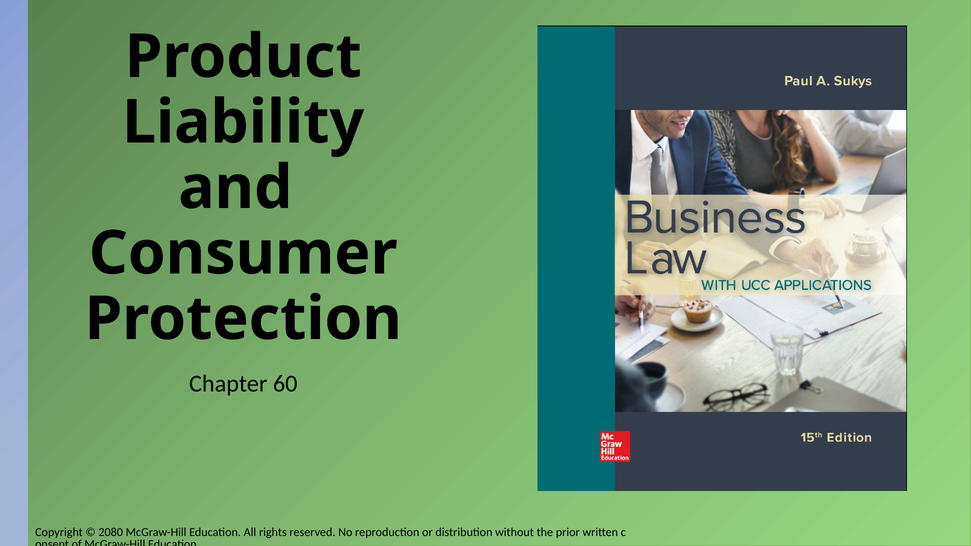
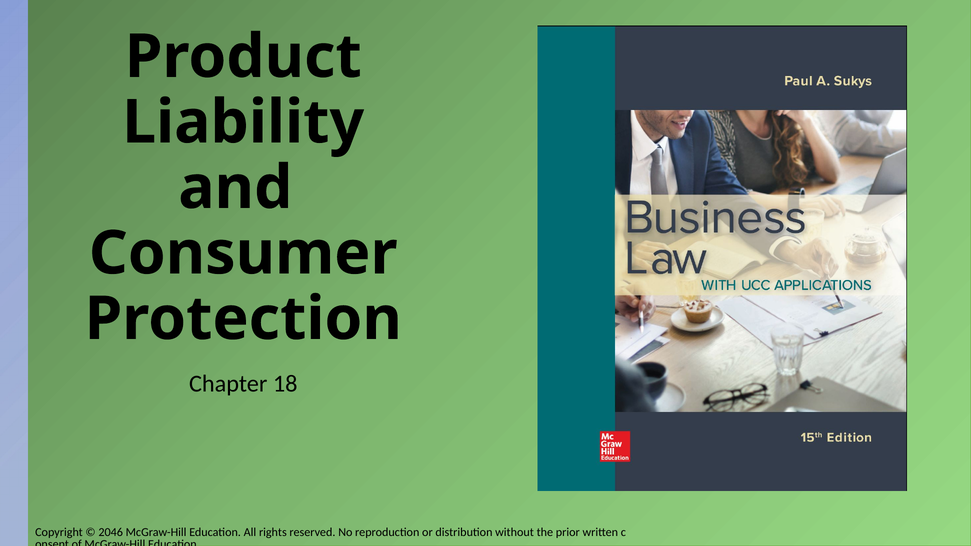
60: 60 -> 18
2080: 2080 -> 2046
